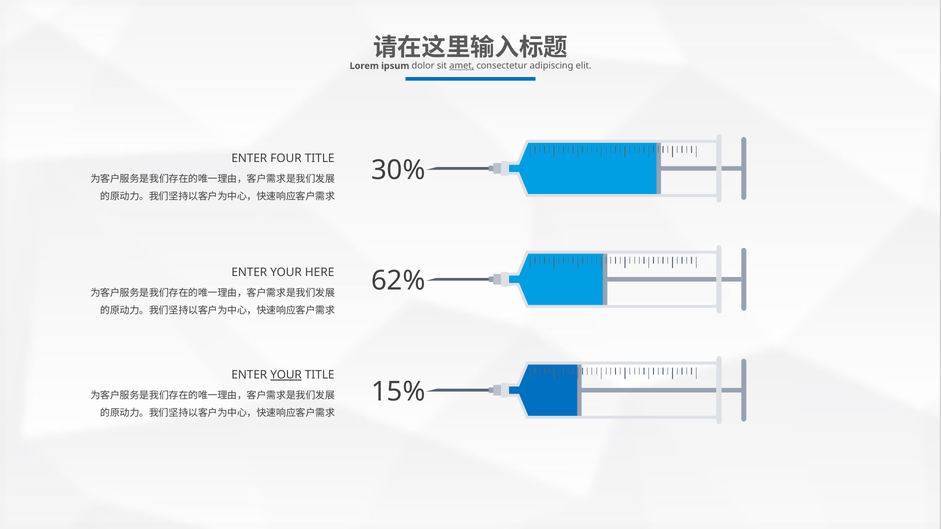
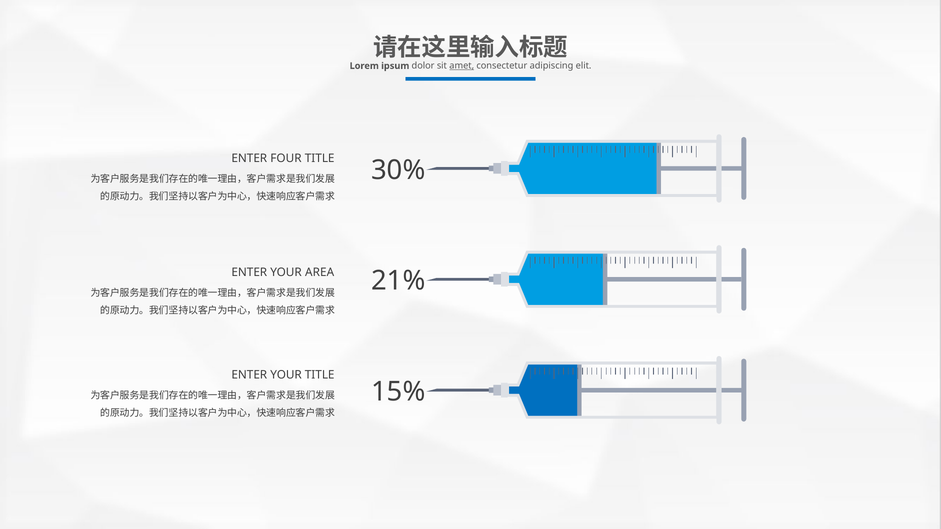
HERE: HERE -> AREA
62%: 62% -> 21%
YOUR at (286, 375) underline: present -> none
